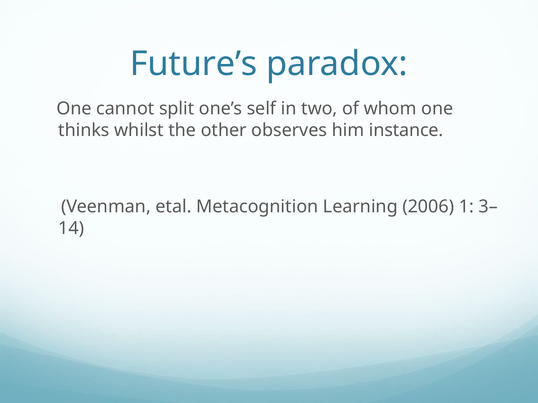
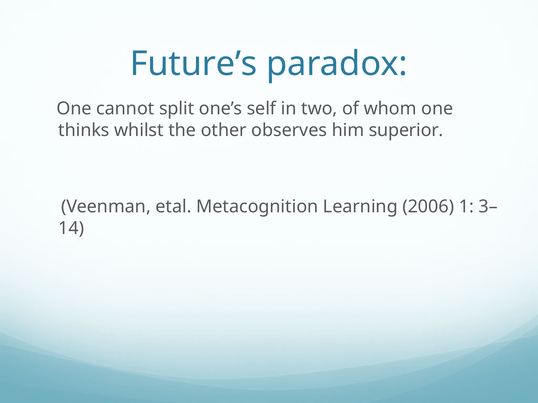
instance: instance -> superior
